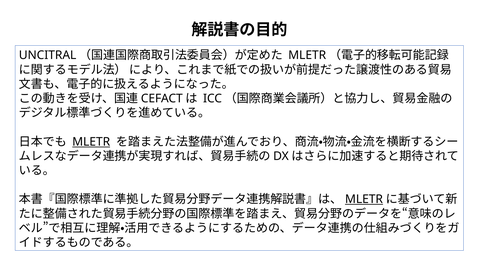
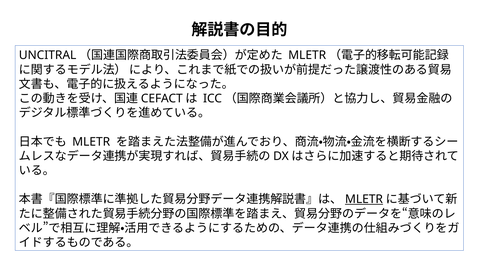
MLETR at (91, 141) underline: present -> none
